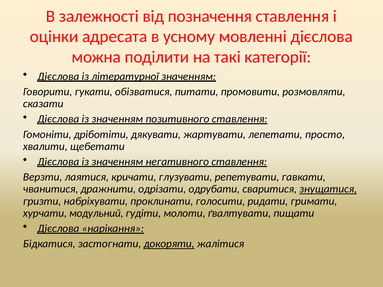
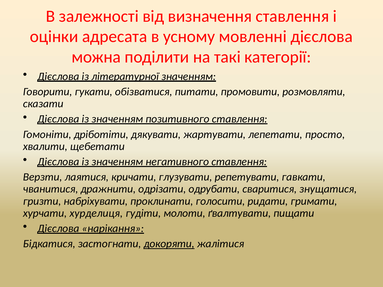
позначення: позначення -> визначення
знущатися underline: present -> none
модульний: модульний -> хурделиця
